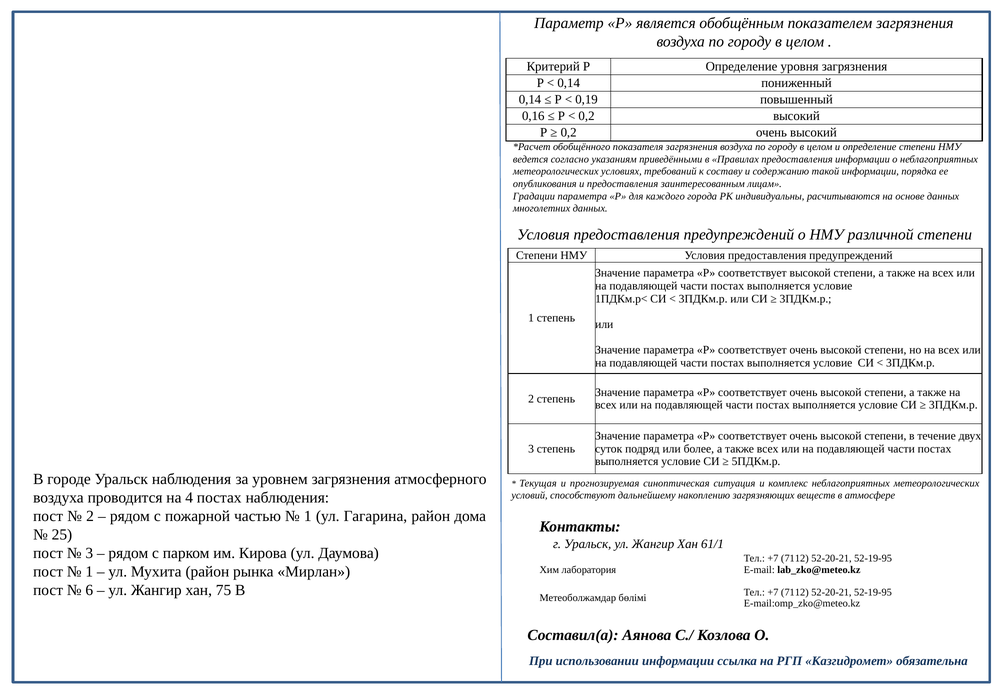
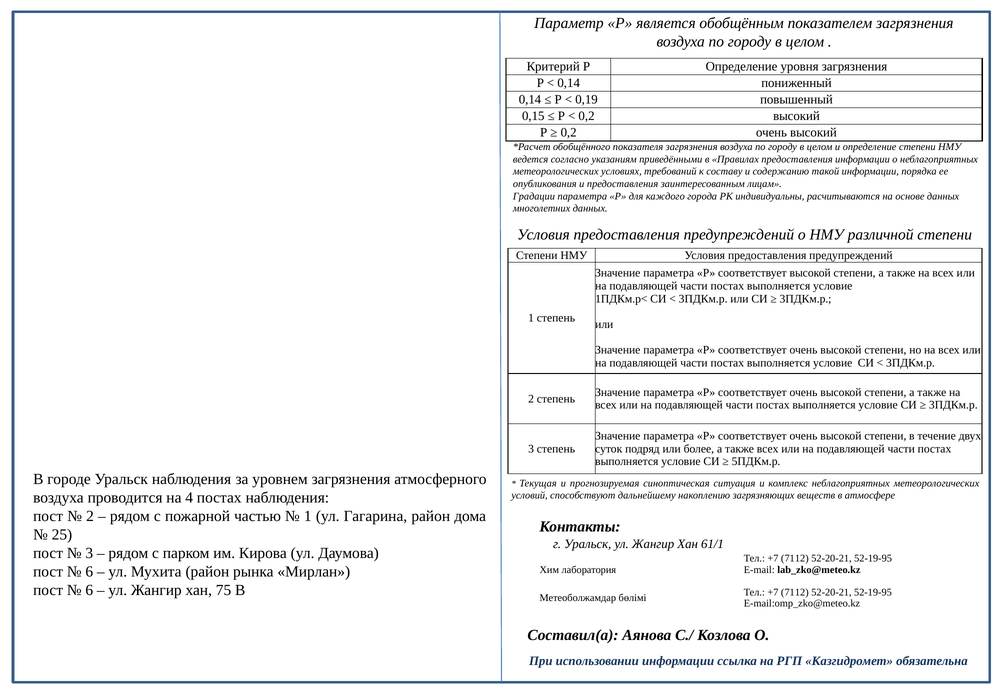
0,16: 0,16 -> 0,15
1 at (89, 572): 1 -> 6
